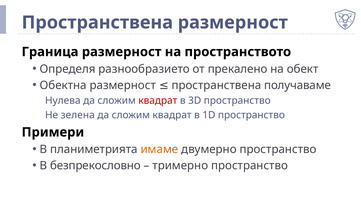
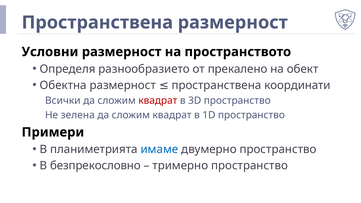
Граница: Граница -> Условни
получаваме: получаваме -> координати
Нулева: Нулева -> Всички
имаме colour: orange -> blue
